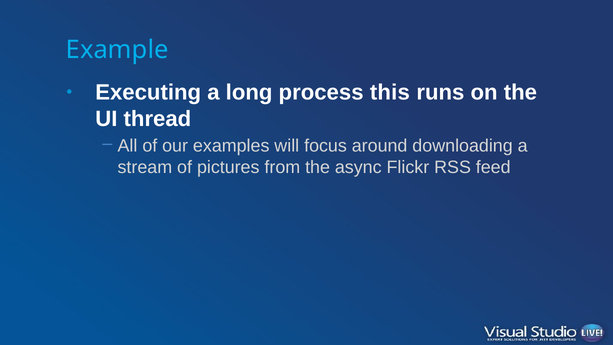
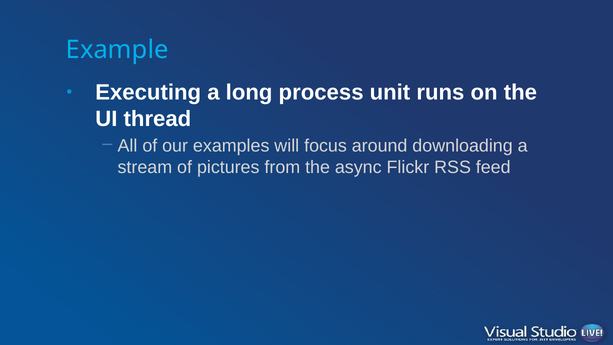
this: this -> unit
